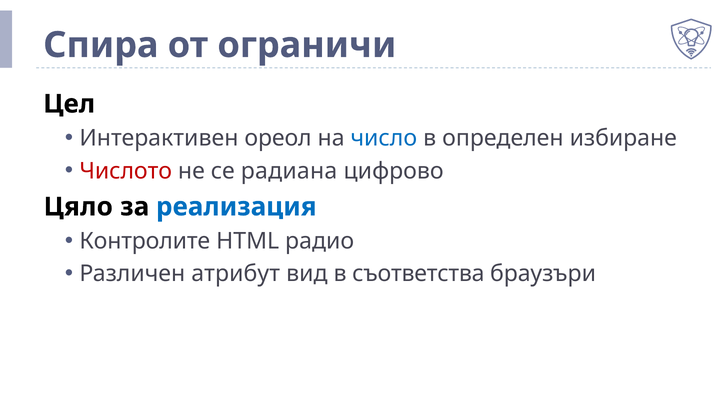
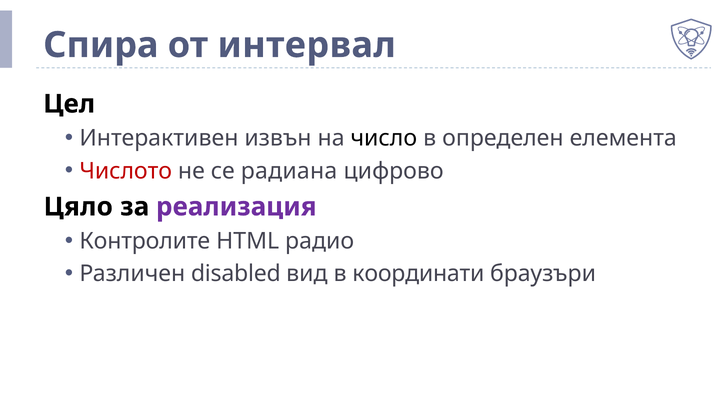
ограничи: ограничи -> интервал
ореол: ореол -> извън
число colour: blue -> black
избиране: избиране -> елемента
реализация colour: blue -> purple
атрибут: атрибут -> disabled
съответства: съответства -> координати
